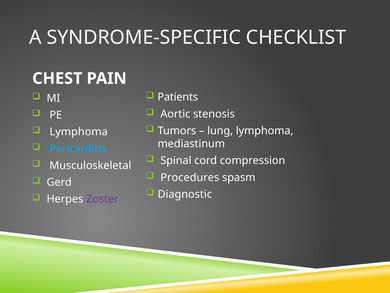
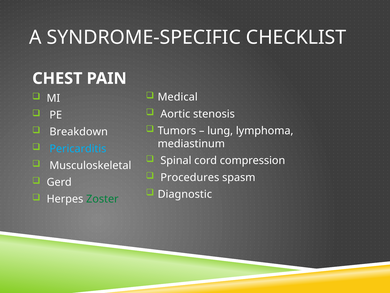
Patients: Patients -> Medical
Lymphoma at (79, 132): Lymphoma -> Breakdown
Zoster colour: purple -> green
